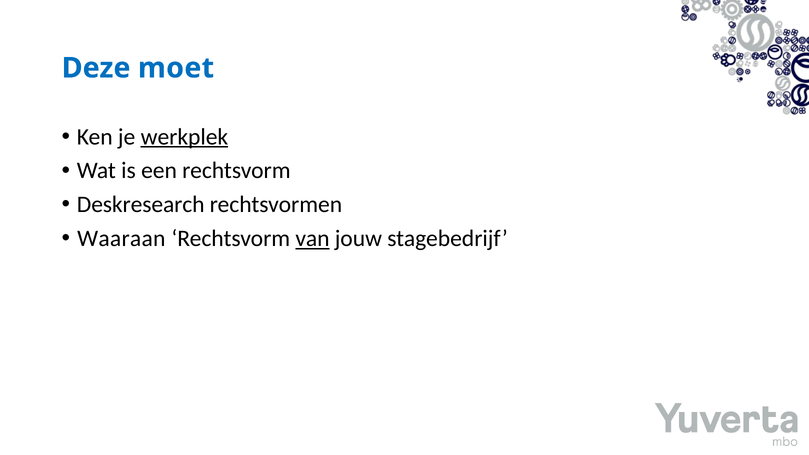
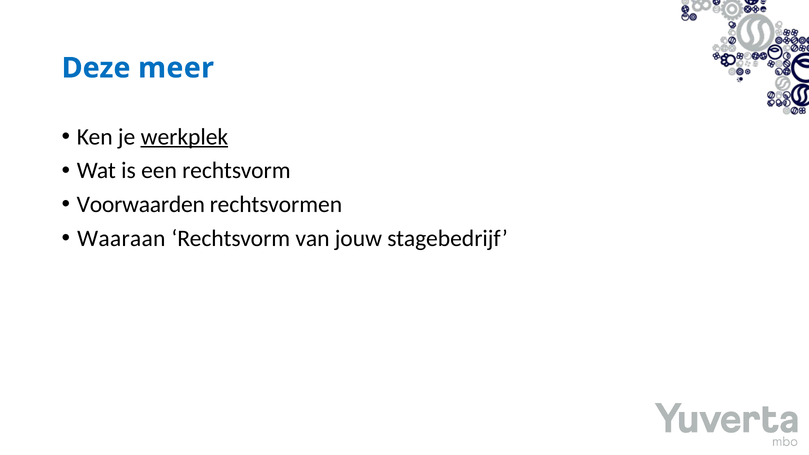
moet: moet -> meer
Deskresearch: Deskresearch -> Voorwaarden
van underline: present -> none
